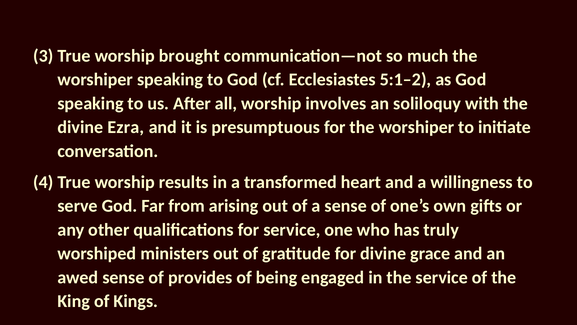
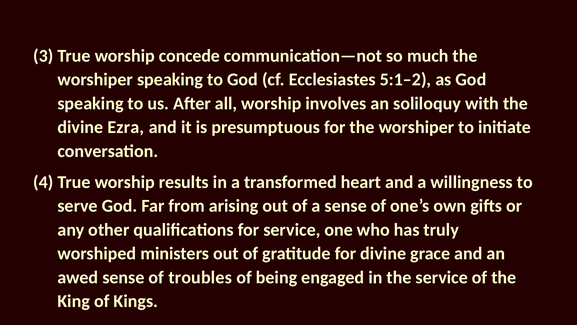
brought: brought -> concede
provides: provides -> troubles
